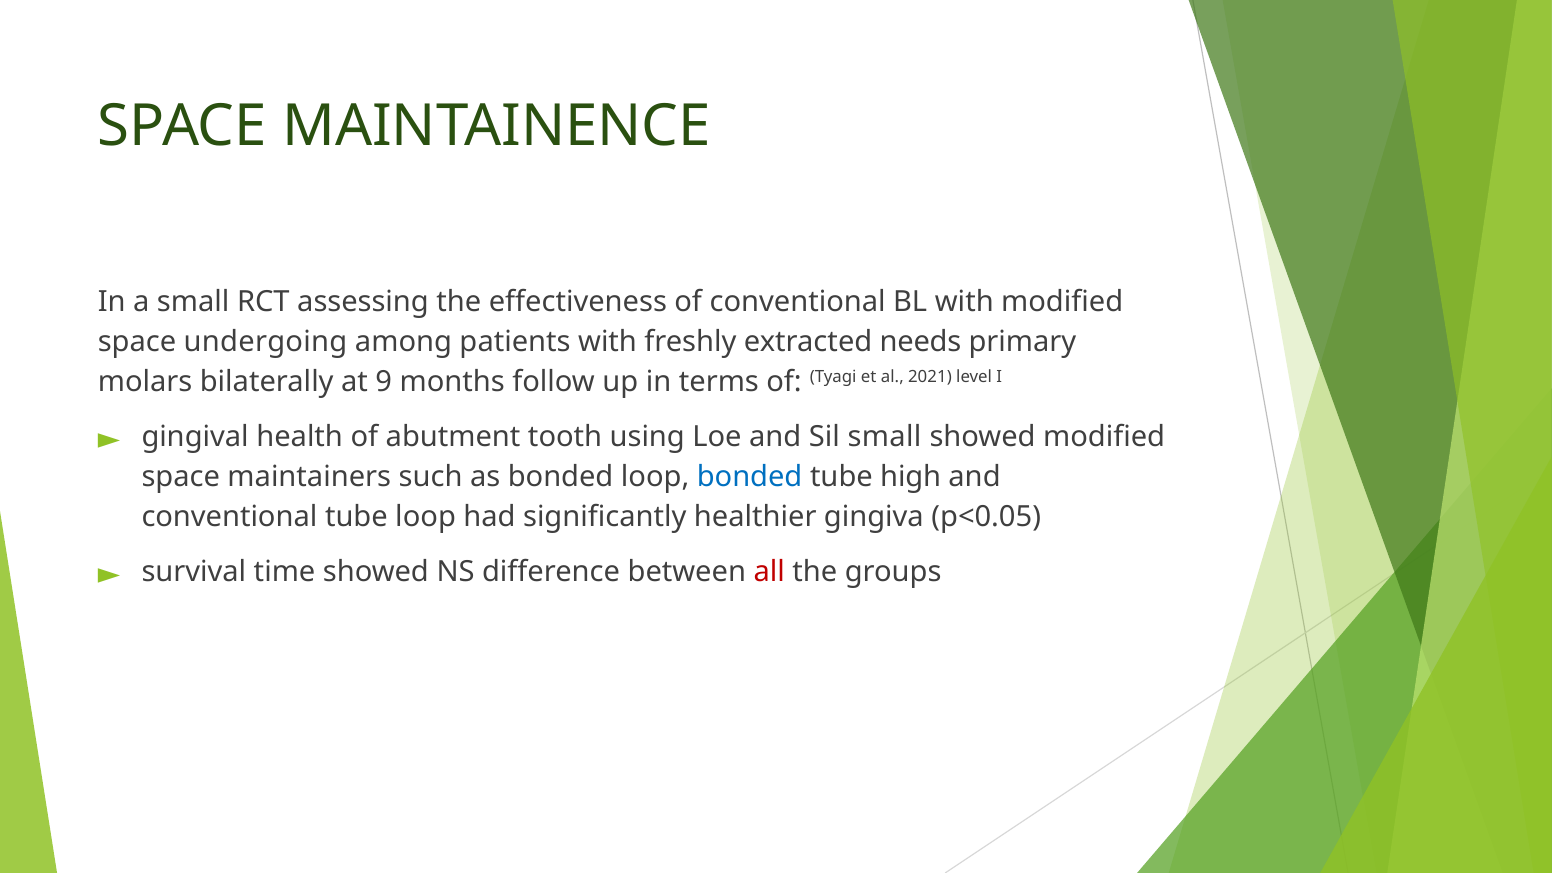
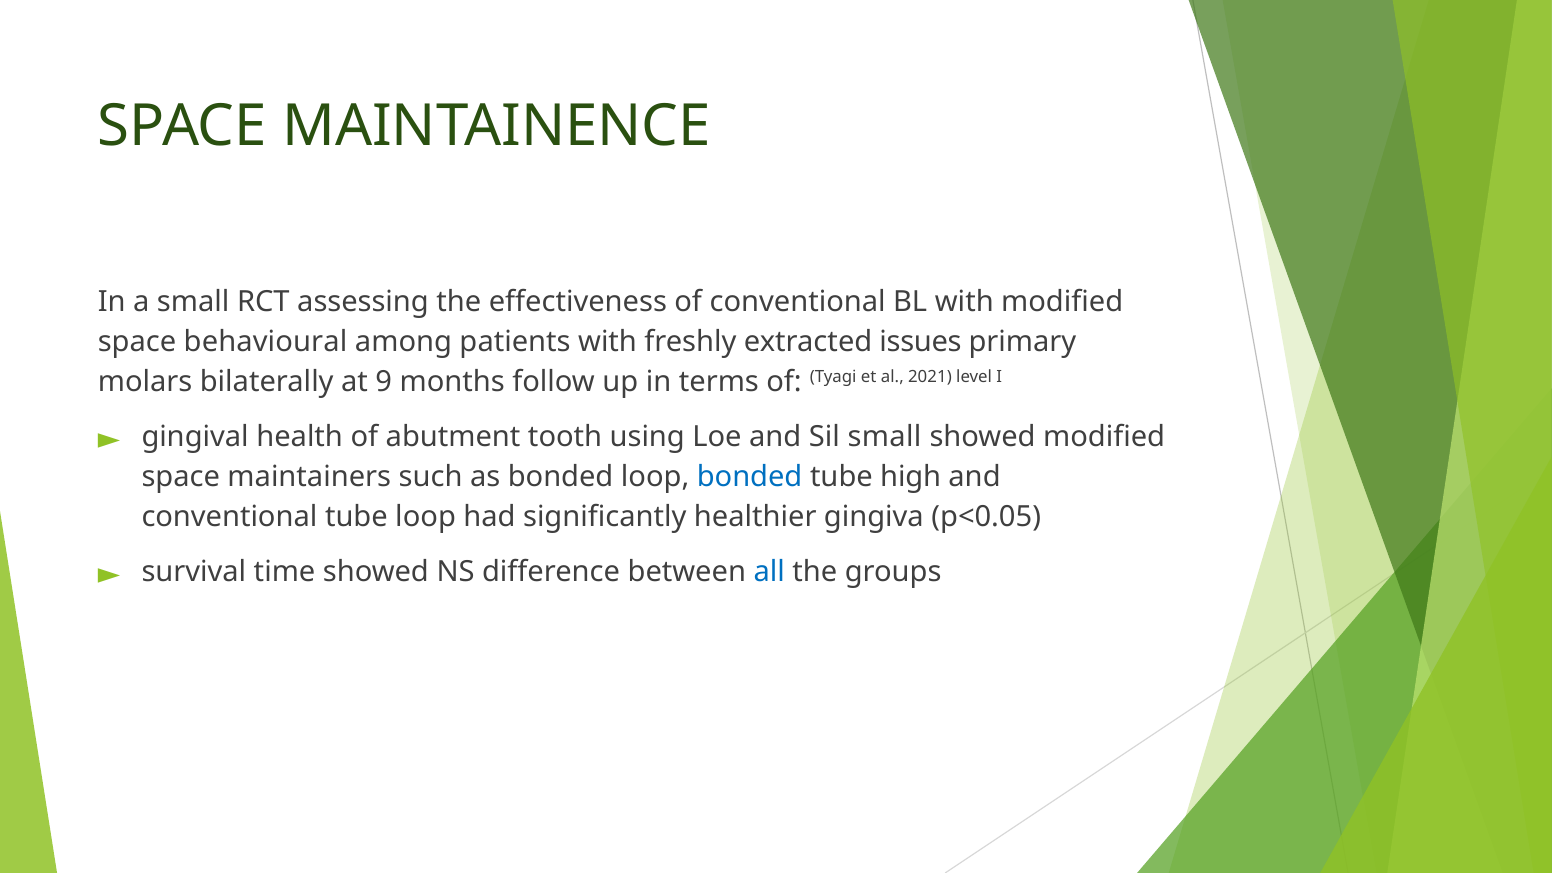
undergoing: undergoing -> behavioural
needs: needs -> issues
all colour: red -> blue
